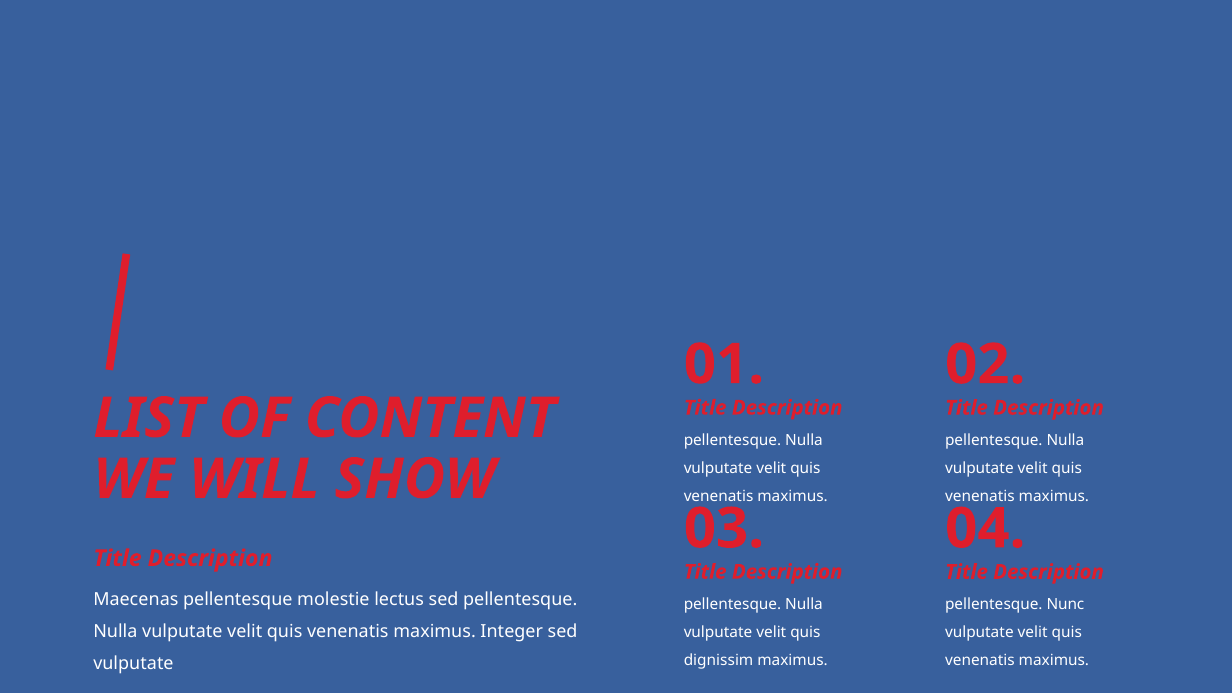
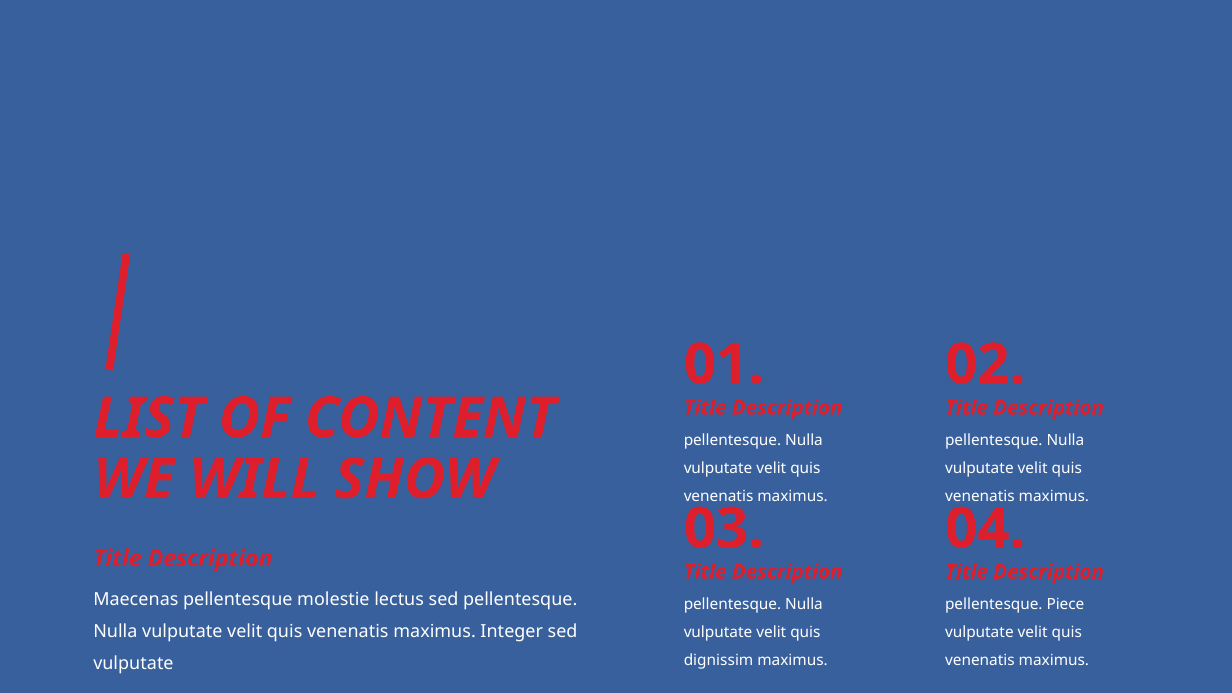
Nunc: Nunc -> Piece
